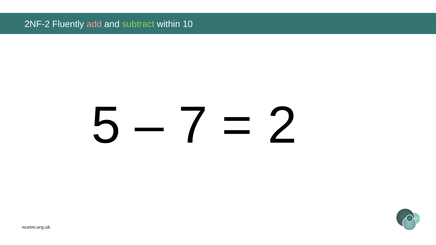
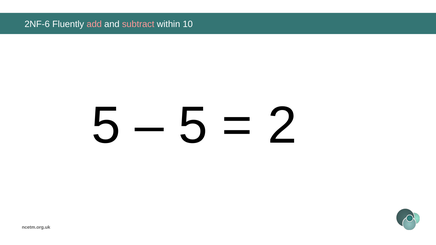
2NF-2: 2NF-2 -> 2NF-6
subtract colour: light green -> pink
7 at (193, 126): 7 -> 5
